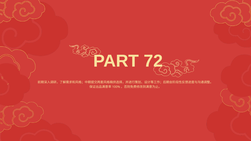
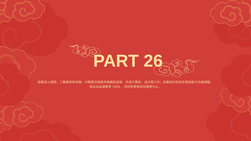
72: 72 -> 26
